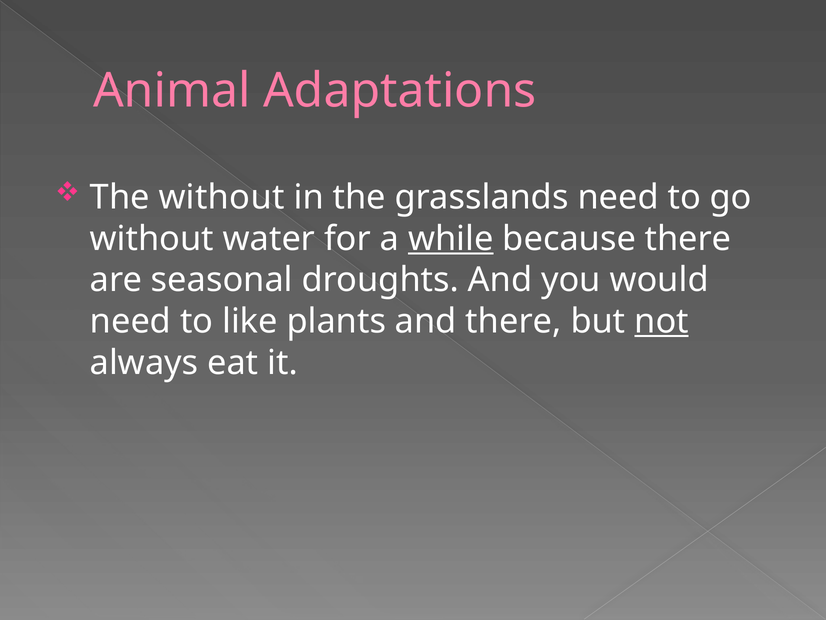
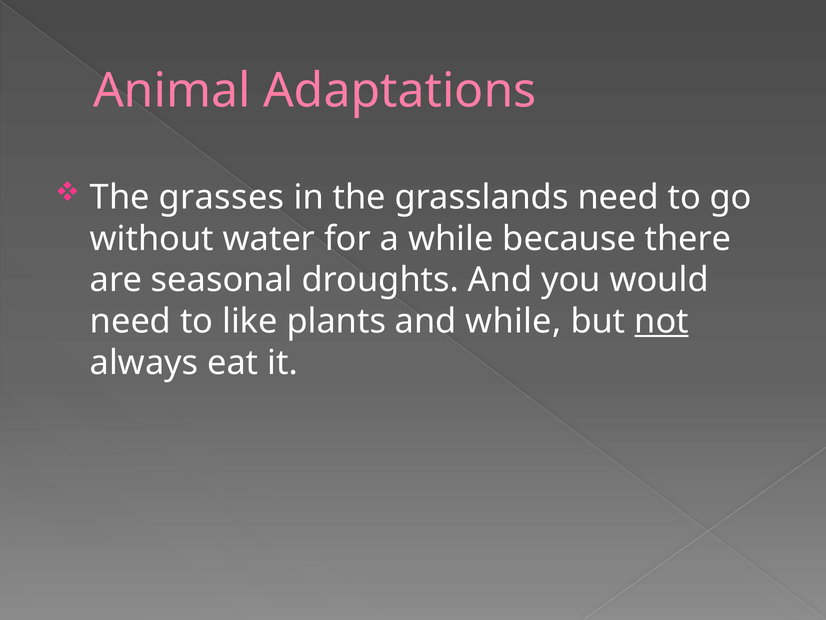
The without: without -> grasses
while at (451, 238) underline: present -> none
and there: there -> while
